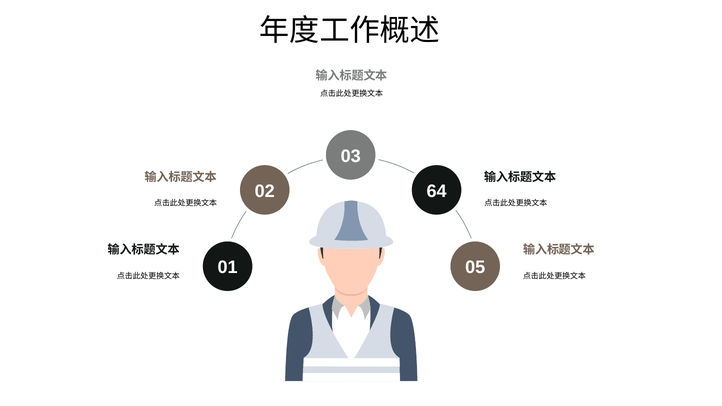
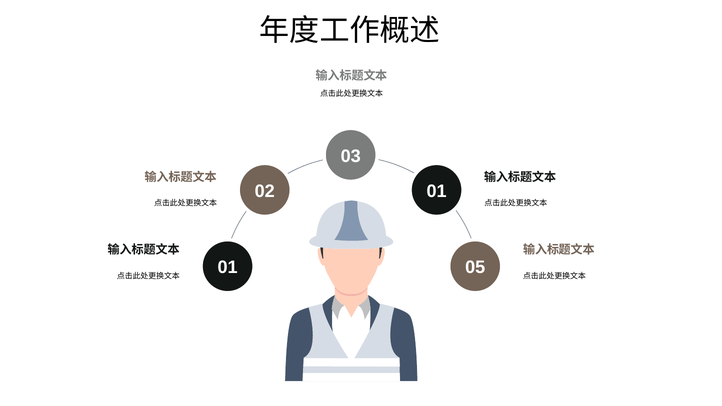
02 64: 64 -> 01
